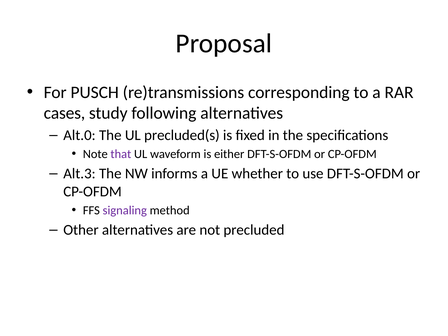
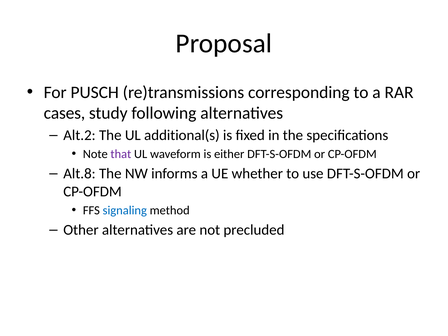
Alt.0: Alt.0 -> Alt.2
precluded(s: precluded(s -> additional(s
Alt.3: Alt.3 -> Alt.8
signaling colour: purple -> blue
